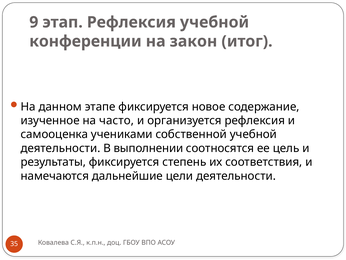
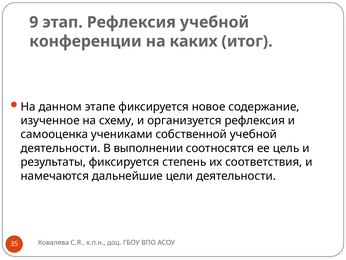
закон: закон -> каких
часто: часто -> схему
